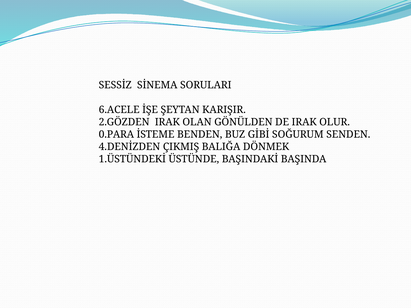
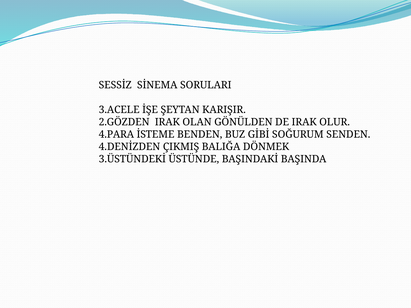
6.ACELE: 6.ACELE -> 3.ACELE
0.PARA: 0.PARA -> 4.PARA
1.ÜSTÜNDEKİ: 1.ÜSTÜNDEKİ -> 3.ÜSTÜNDEKİ
